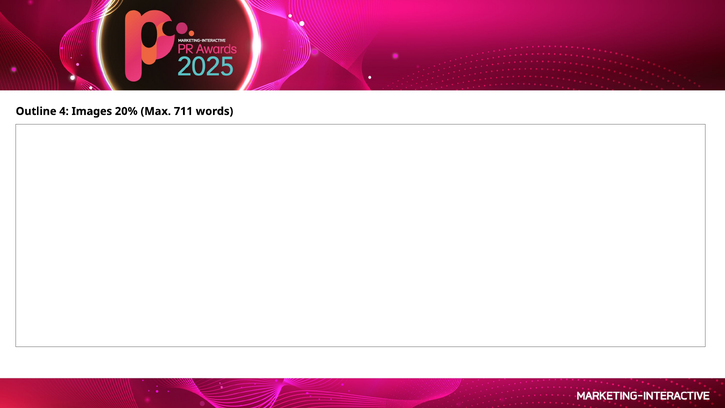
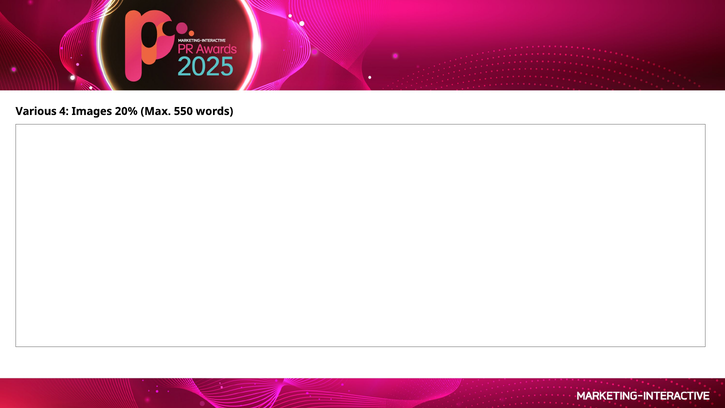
Outline: Outline -> Various
711: 711 -> 550
